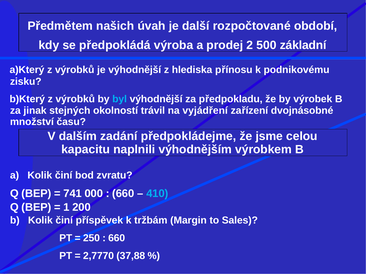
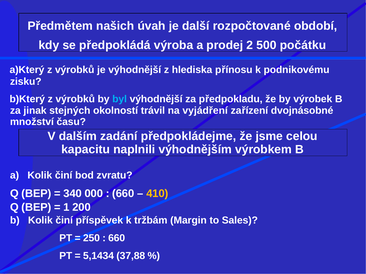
základní: základní -> počátku
741: 741 -> 340
410 colour: light blue -> yellow
2,7770: 2,7770 -> 5,1434
